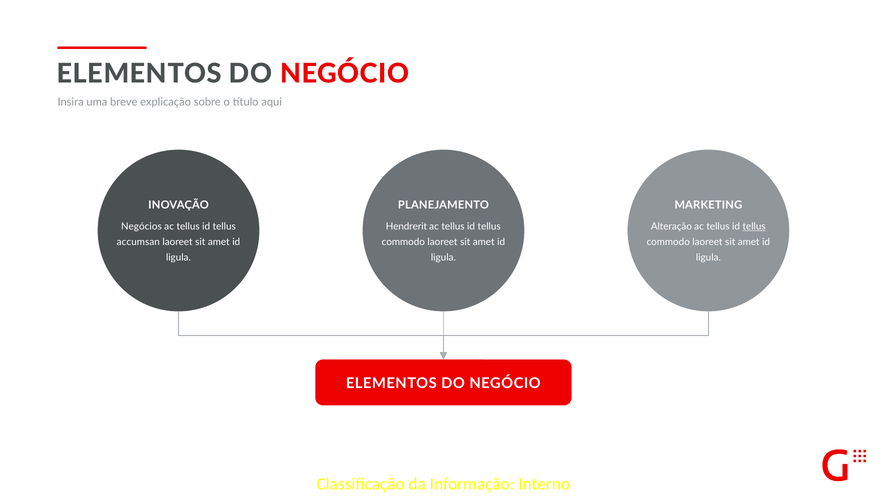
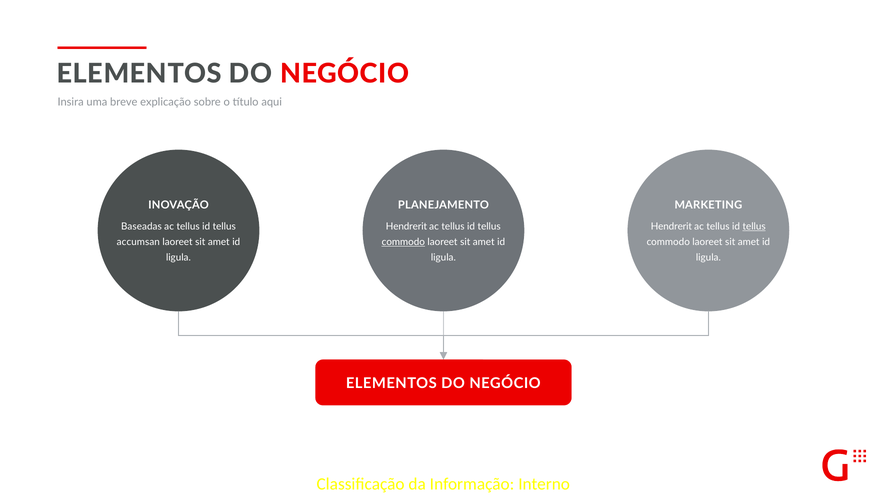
Negócios: Negócios -> Baseadas
Alteração at (671, 227): Alteração -> Hendrerit
commodo at (403, 242) underline: none -> present
